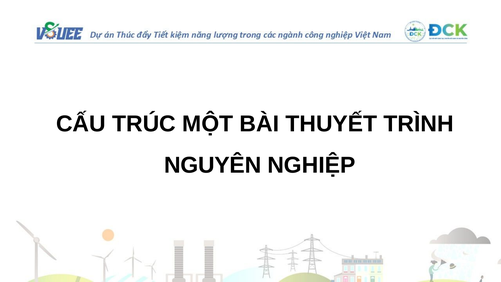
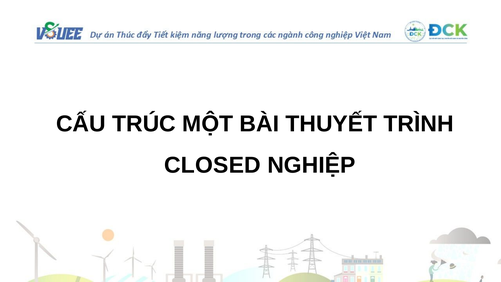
NGUYÊN: NGUYÊN -> CLOSED
